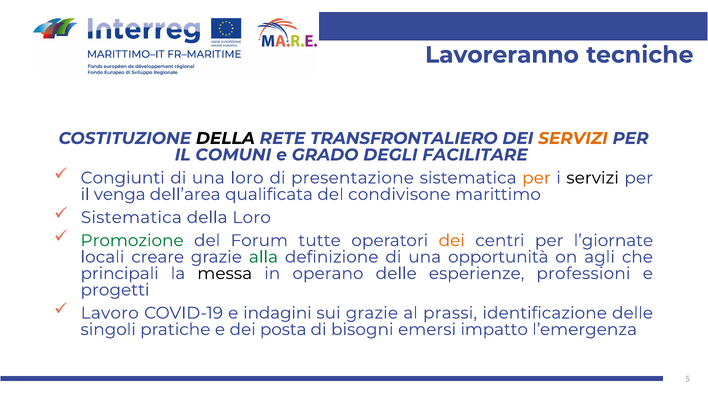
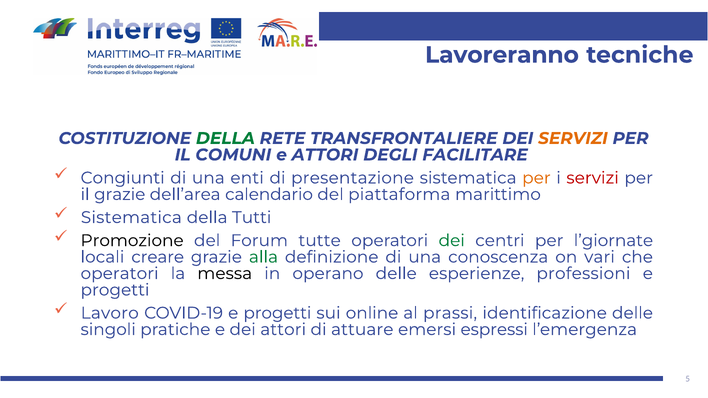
DELLA at (225, 138) colour: black -> green
TRANSFRONTALIERO: TRANSFRONTALIERO -> TRANSFRONTALIERE
e GRADO: GRADO -> ATTORI
una loro: loro -> enti
servizi at (593, 178) colour: black -> red
il venga: venga -> grazie
qualificata: qualificata -> calendario
condivisone: condivisone -> piattaforma
della Loro: Loro -> Tutti
Promozione colour: green -> black
dei at (452, 241) colour: orange -> green
opportunità: opportunità -> conoscenza
agli: agli -> vari
principali at (120, 274): principali -> operatori
COVID-19 e indagini: indagini -> progetti
sui grazie: grazie -> online
dei posta: posta -> attori
bisogni: bisogni -> attuare
impatto: impatto -> espressi
